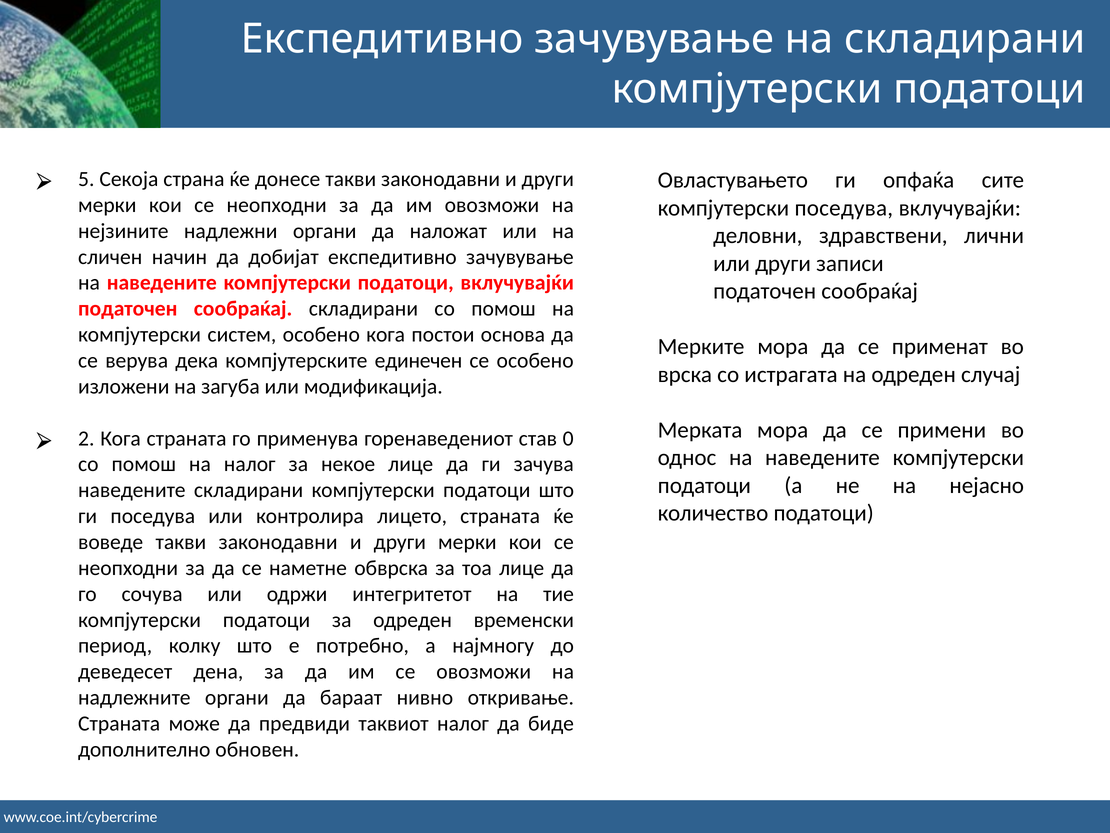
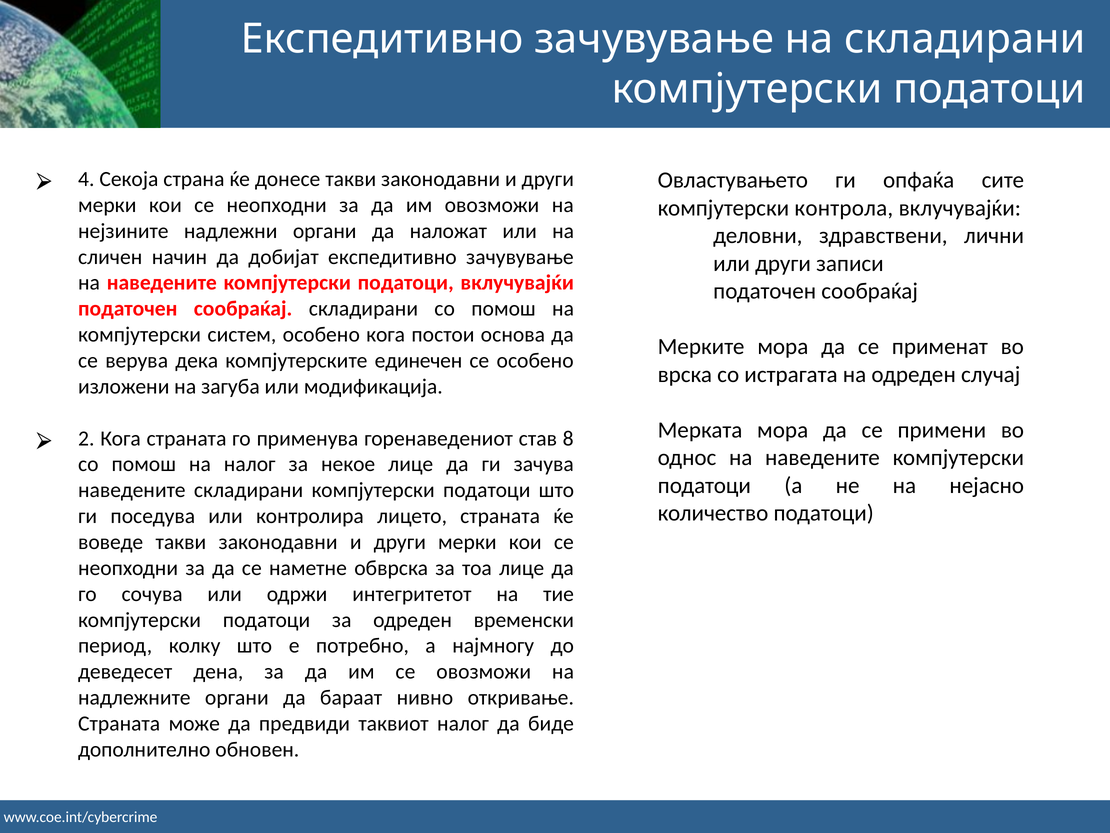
5: 5 -> 4
компјутерски поседува: поседува -> контрола
0: 0 -> 8
